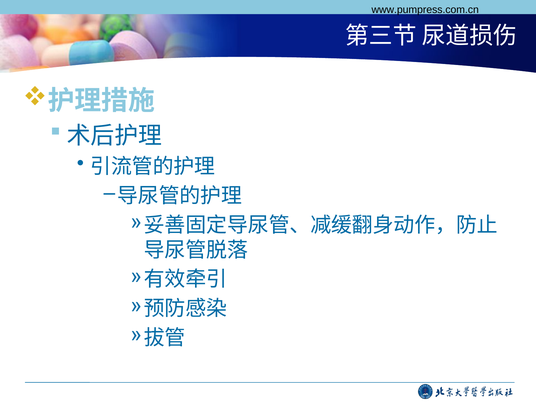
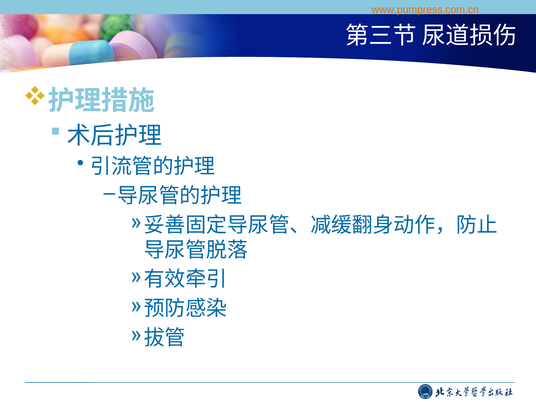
www.pumpress.com.cn colour: black -> orange
